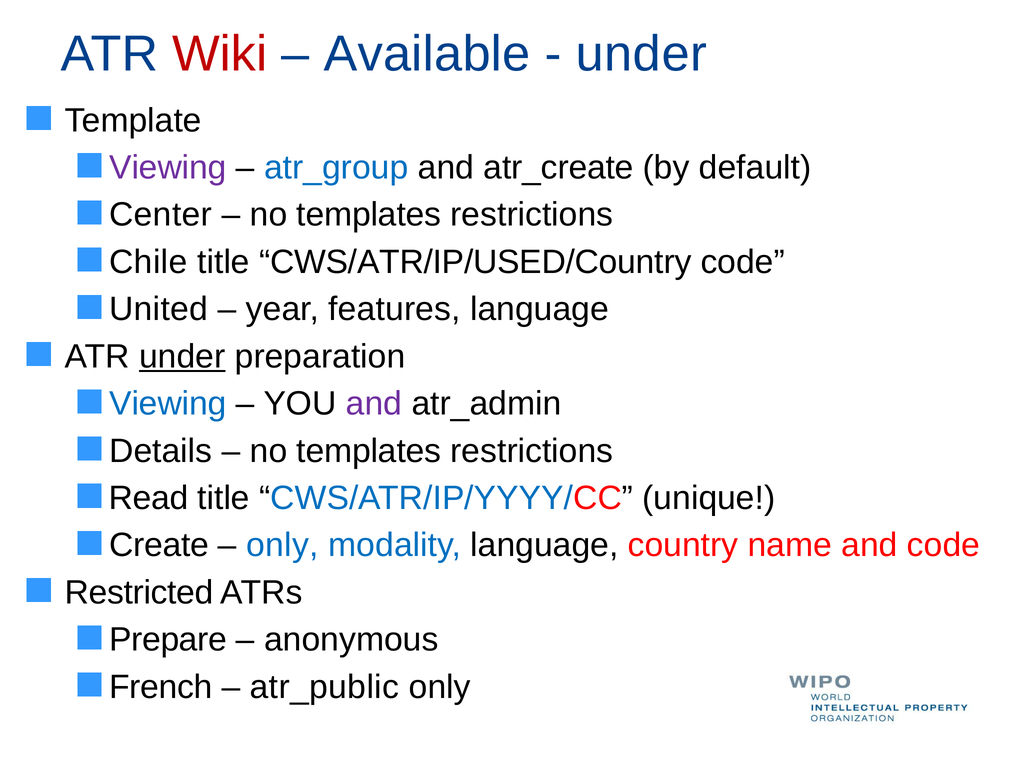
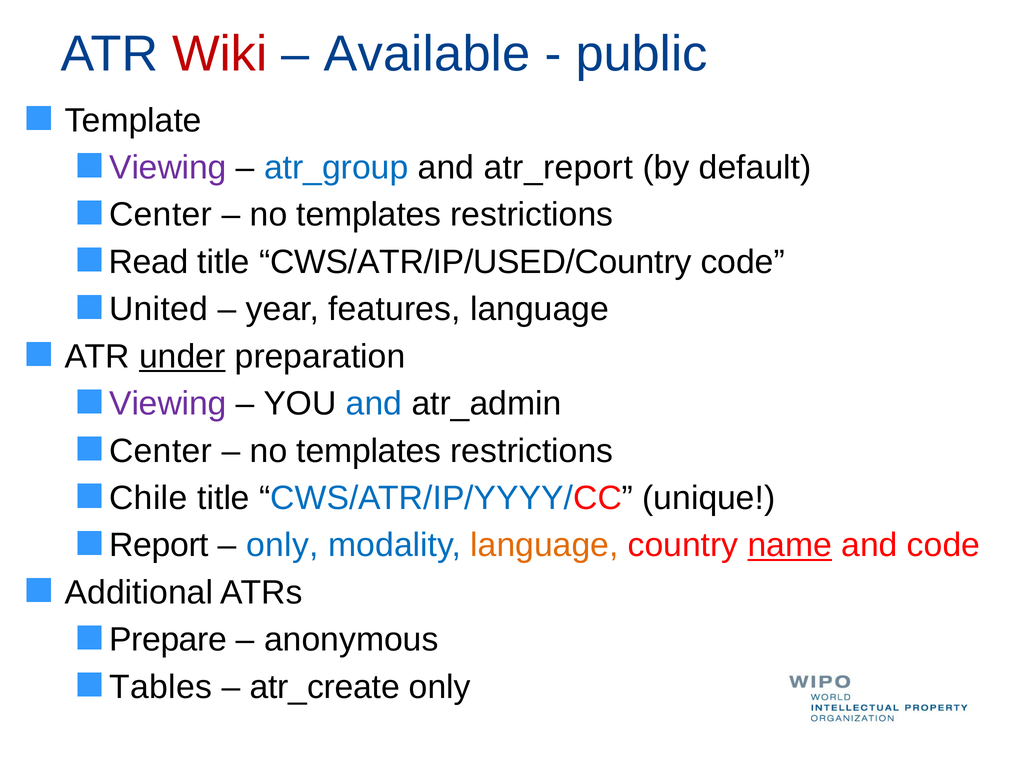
under at (641, 54): under -> public
atr_create: atr_create -> atr_report
Chile: Chile -> Read
Viewing at (168, 404) colour: blue -> purple
and at (374, 404) colour: purple -> blue
Details at (161, 451): Details -> Center
Read: Read -> Chile
Create: Create -> Report
language at (544, 545) colour: black -> orange
name underline: none -> present
Restricted: Restricted -> Additional
French: French -> Tables
atr_public: atr_public -> atr_create
